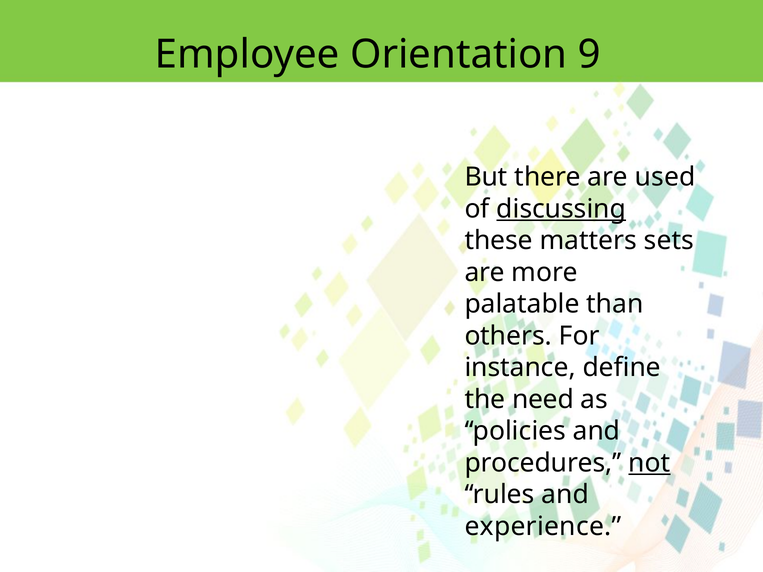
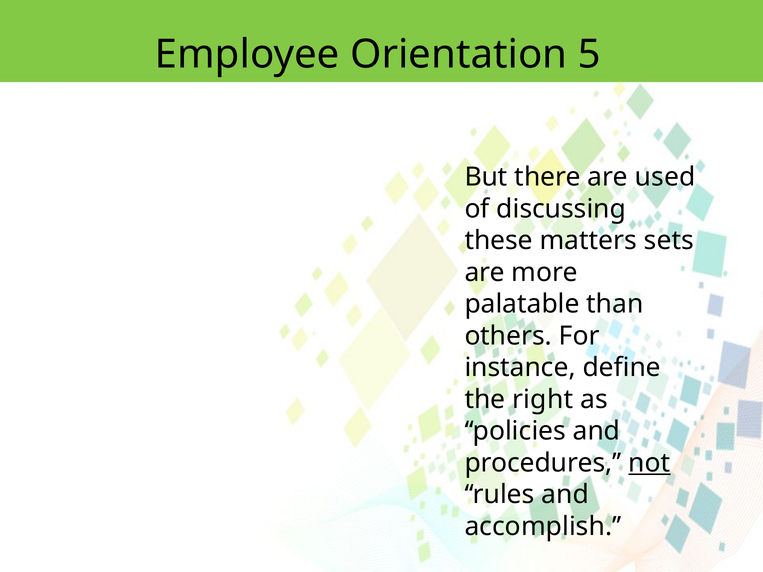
9: 9 -> 5
discussing underline: present -> none
need: need -> right
experience: experience -> accomplish
